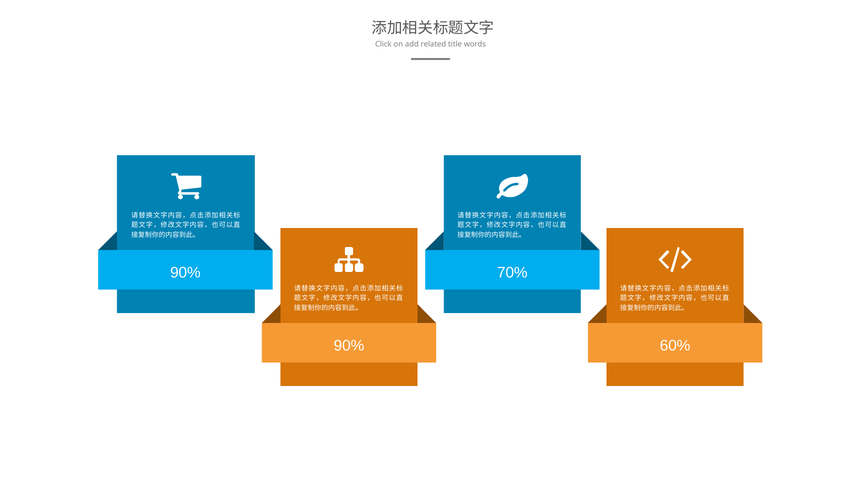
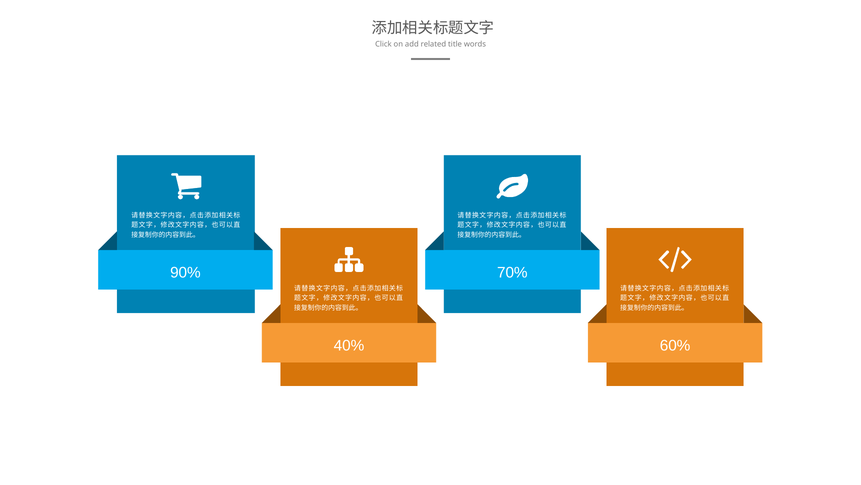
90% at (349, 345): 90% -> 40%
